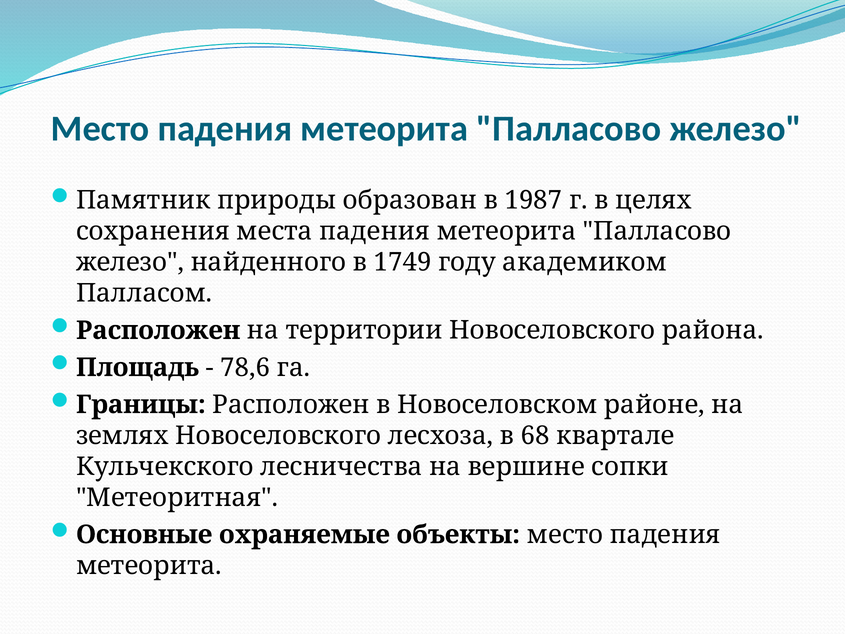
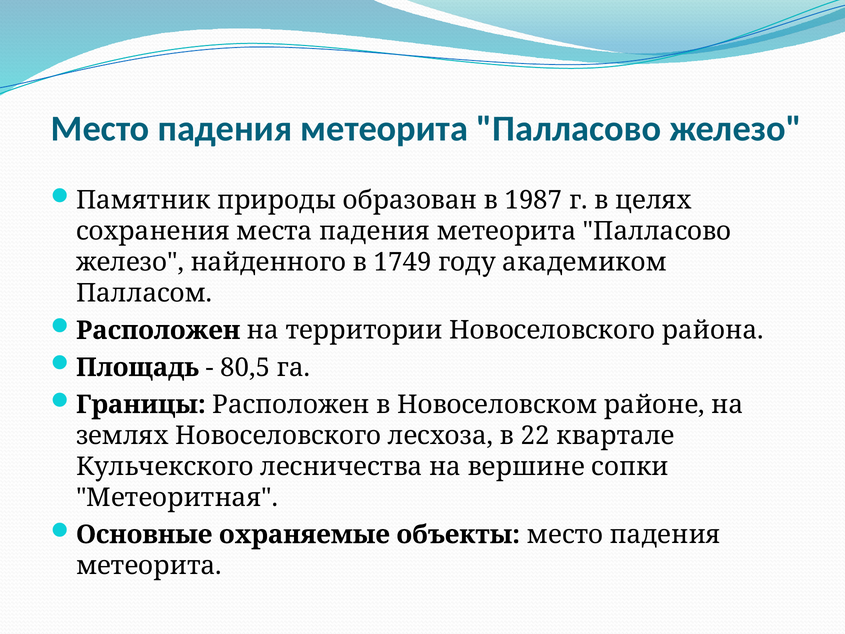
78,6: 78,6 -> 80,5
68: 68 -> 22
